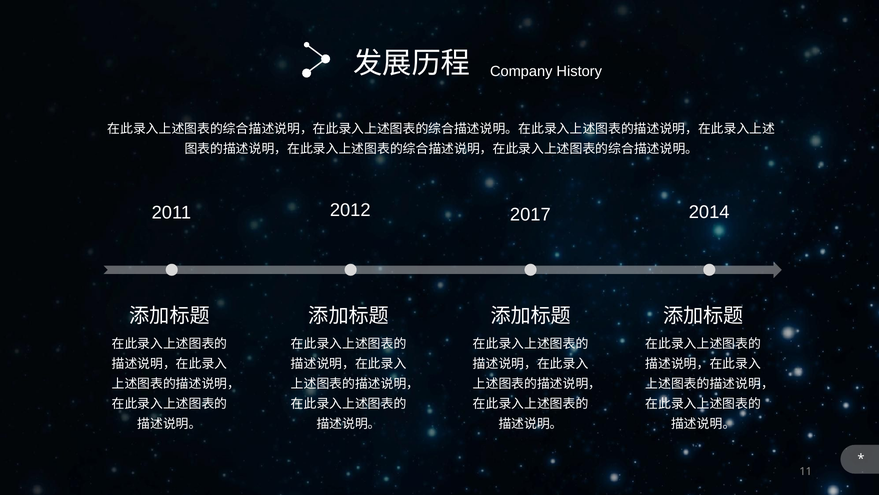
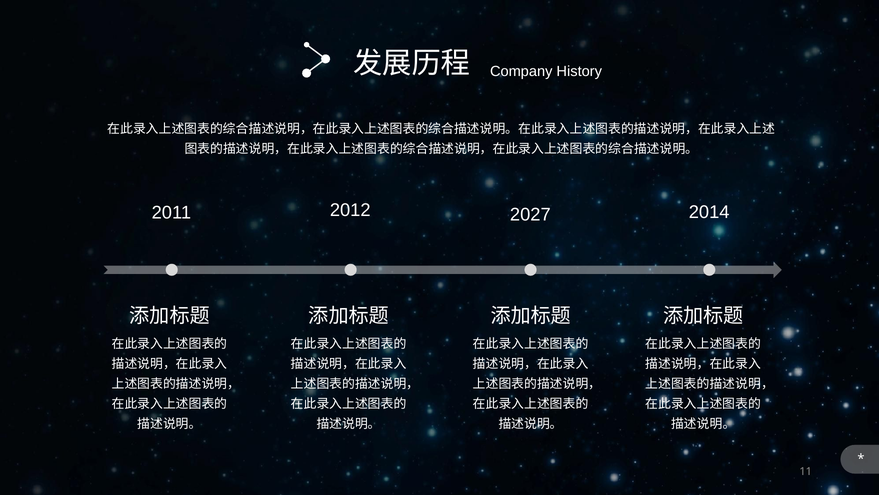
2017: 2017 -> 2027
